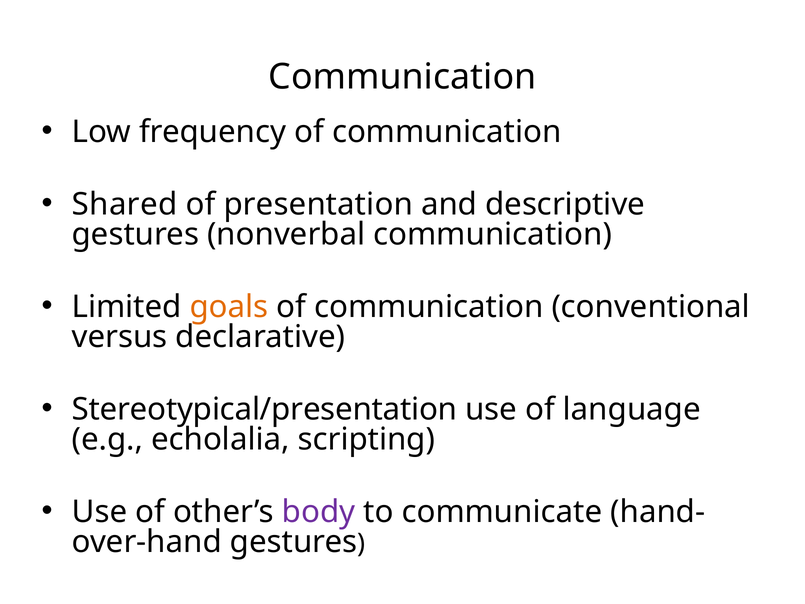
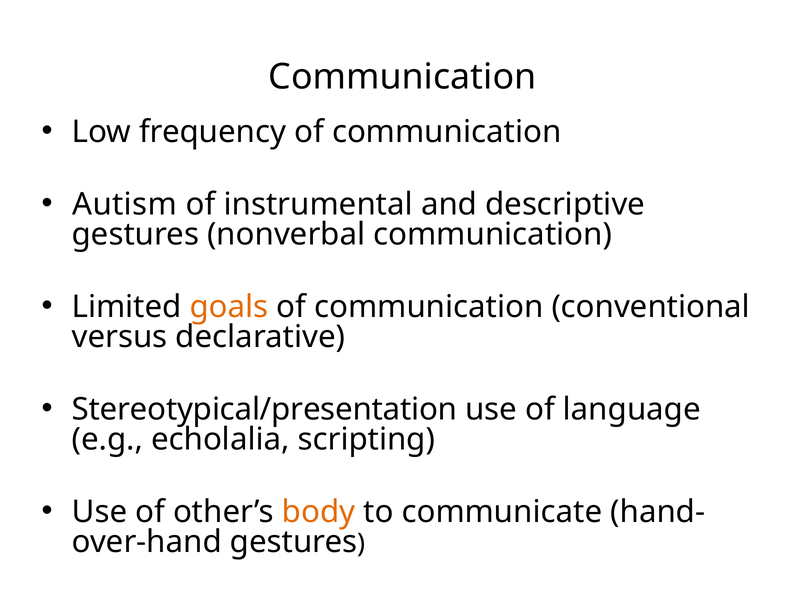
Shared: Shared -> Autism
presentation: presentation -> instrumental
body colour: purple -> orange
